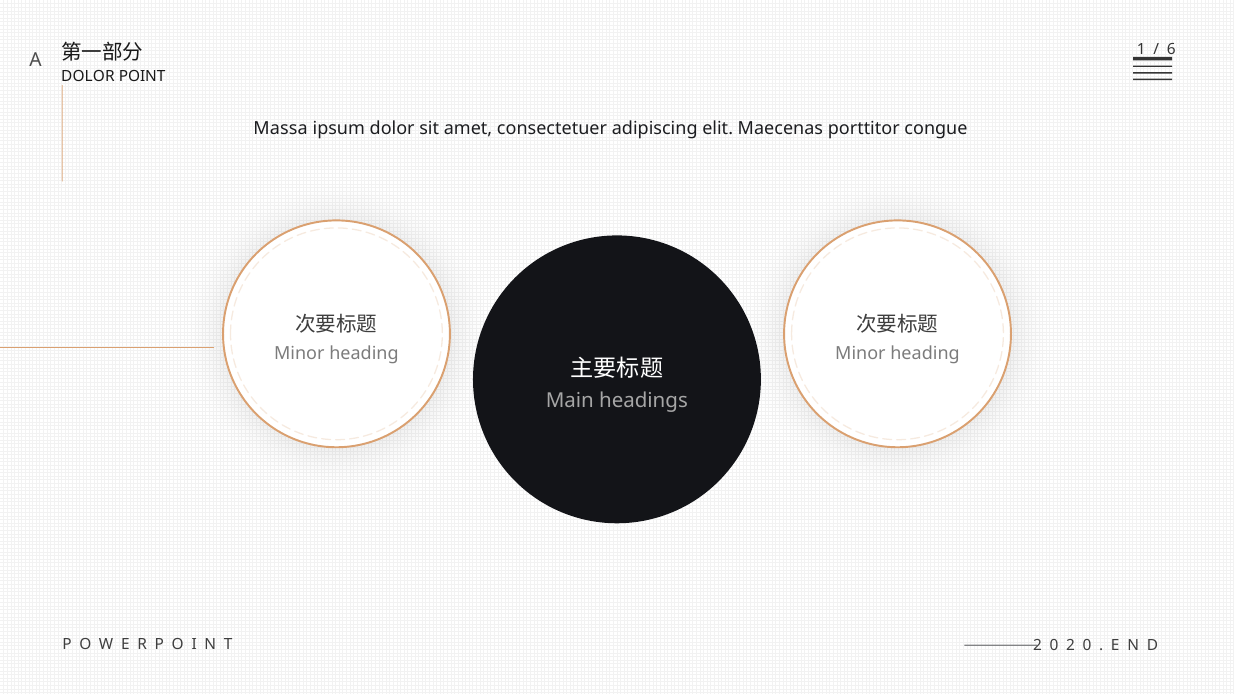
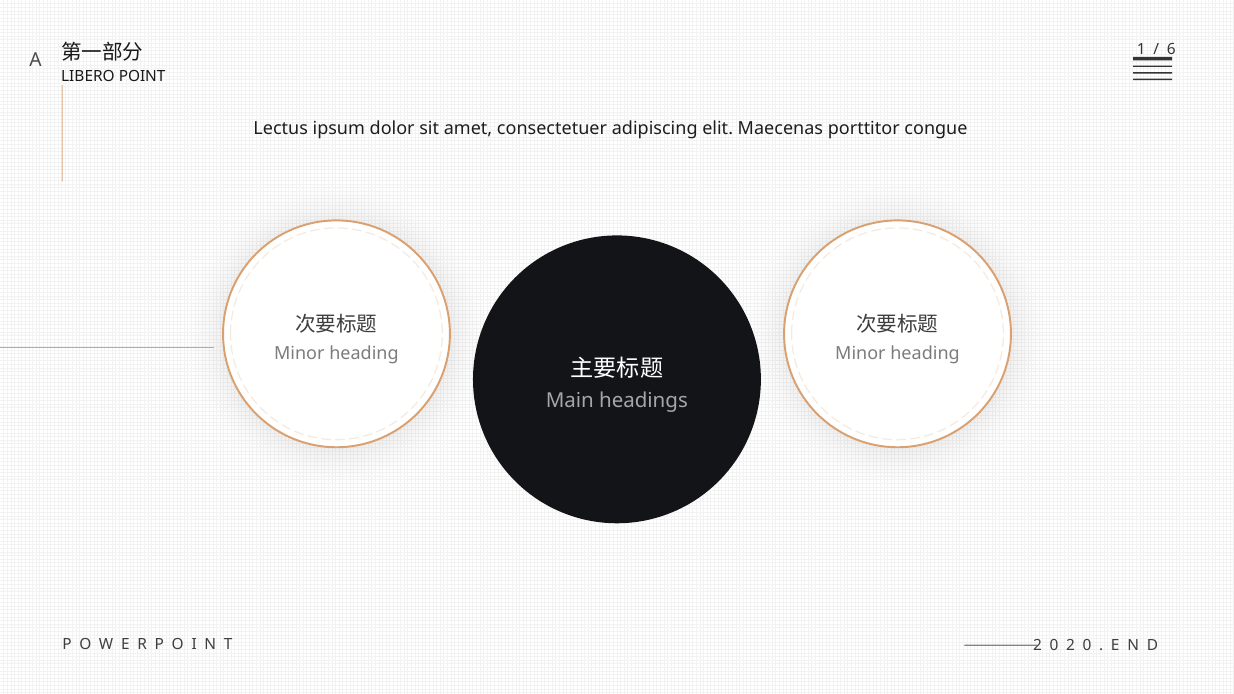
DOLOR at (88, 76): DOLOR -> LIBERO
Massa: Massa -> Lectus
